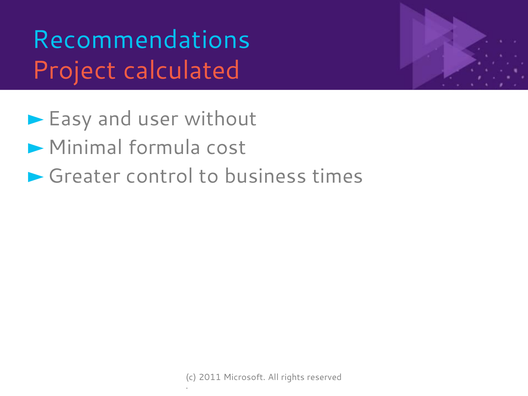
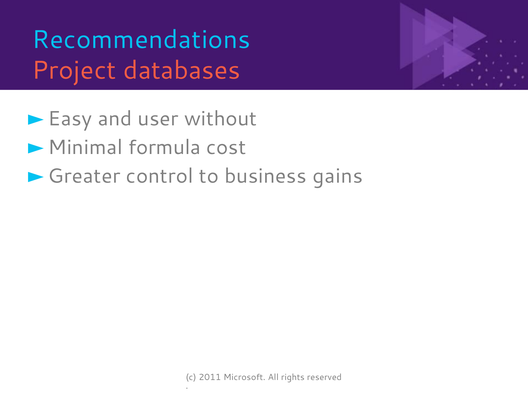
calculated: calculated -> databases
times: times -> gains
